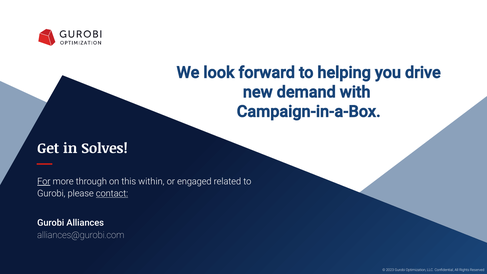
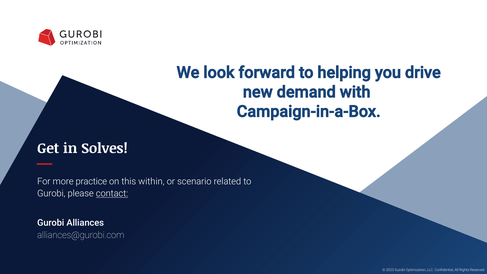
For underline: present -> none
through: through -> practice
engaged: engaged -> scenario
